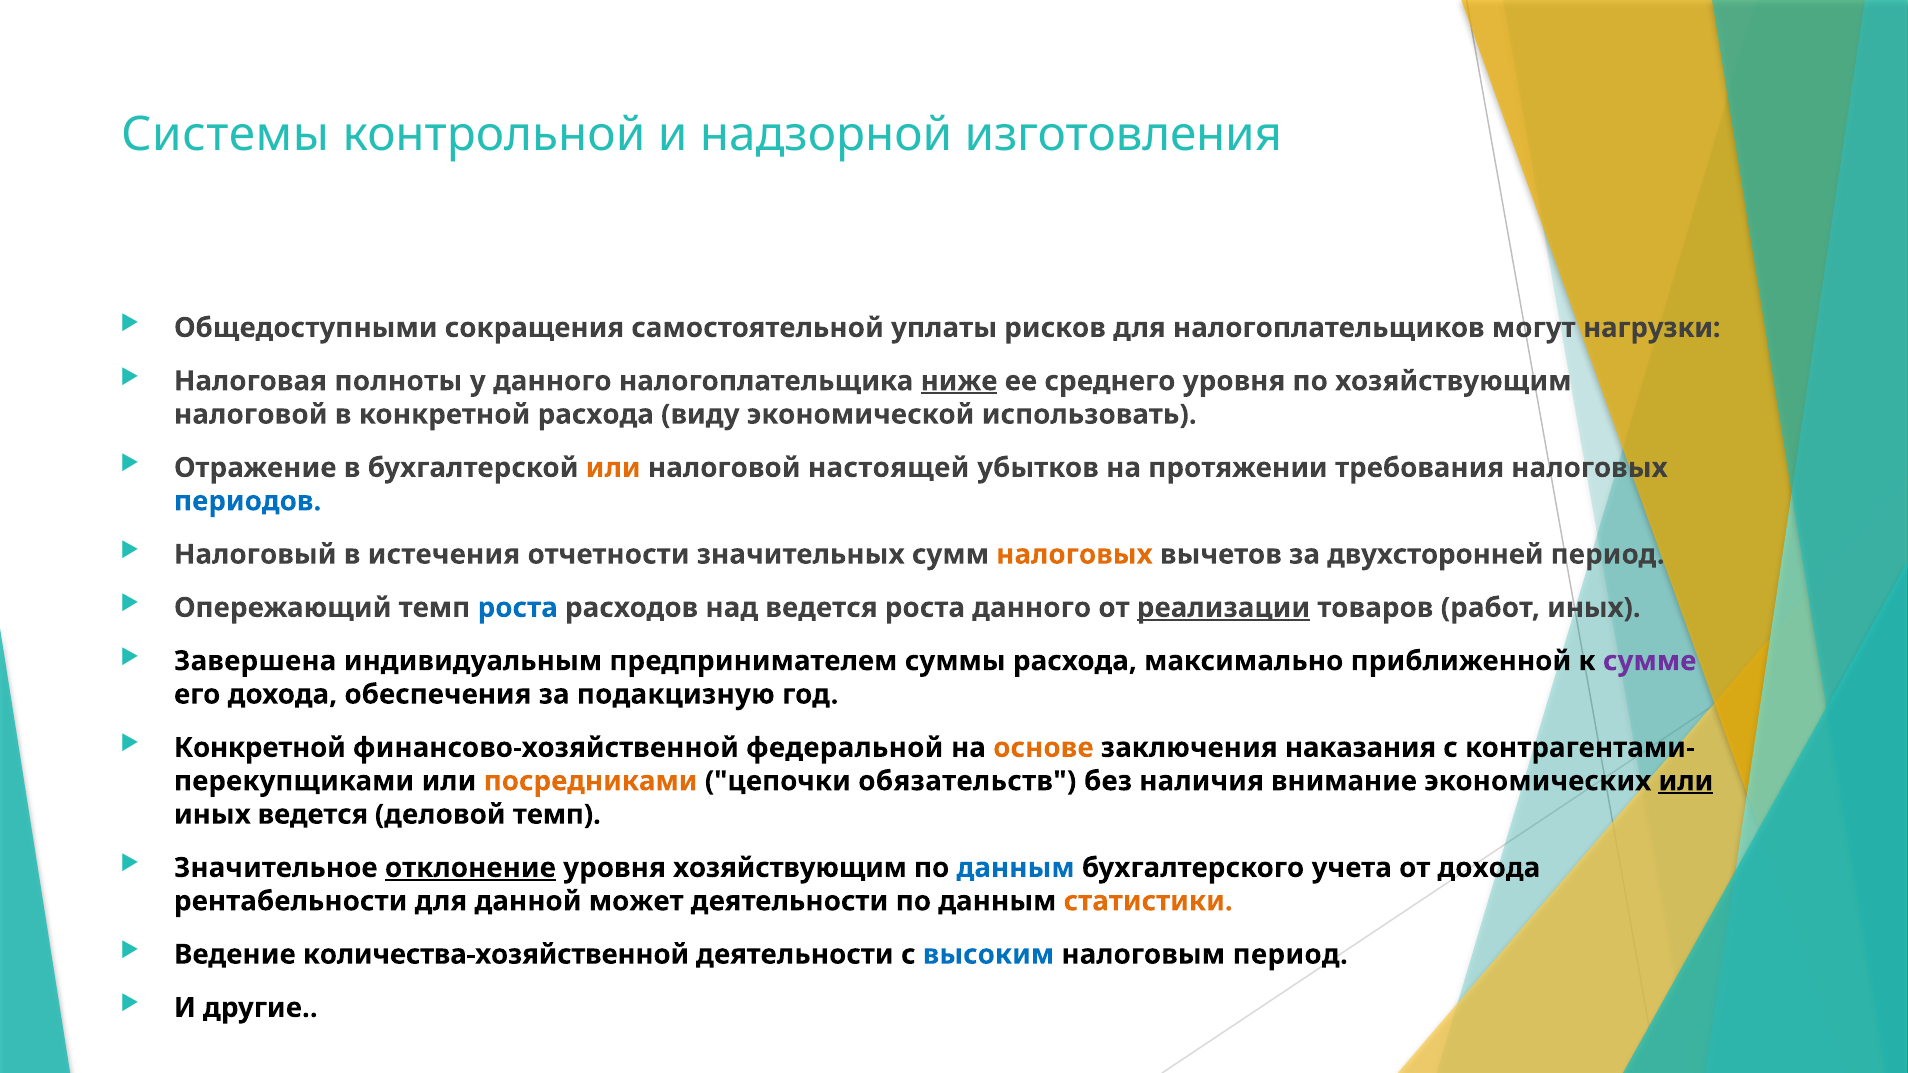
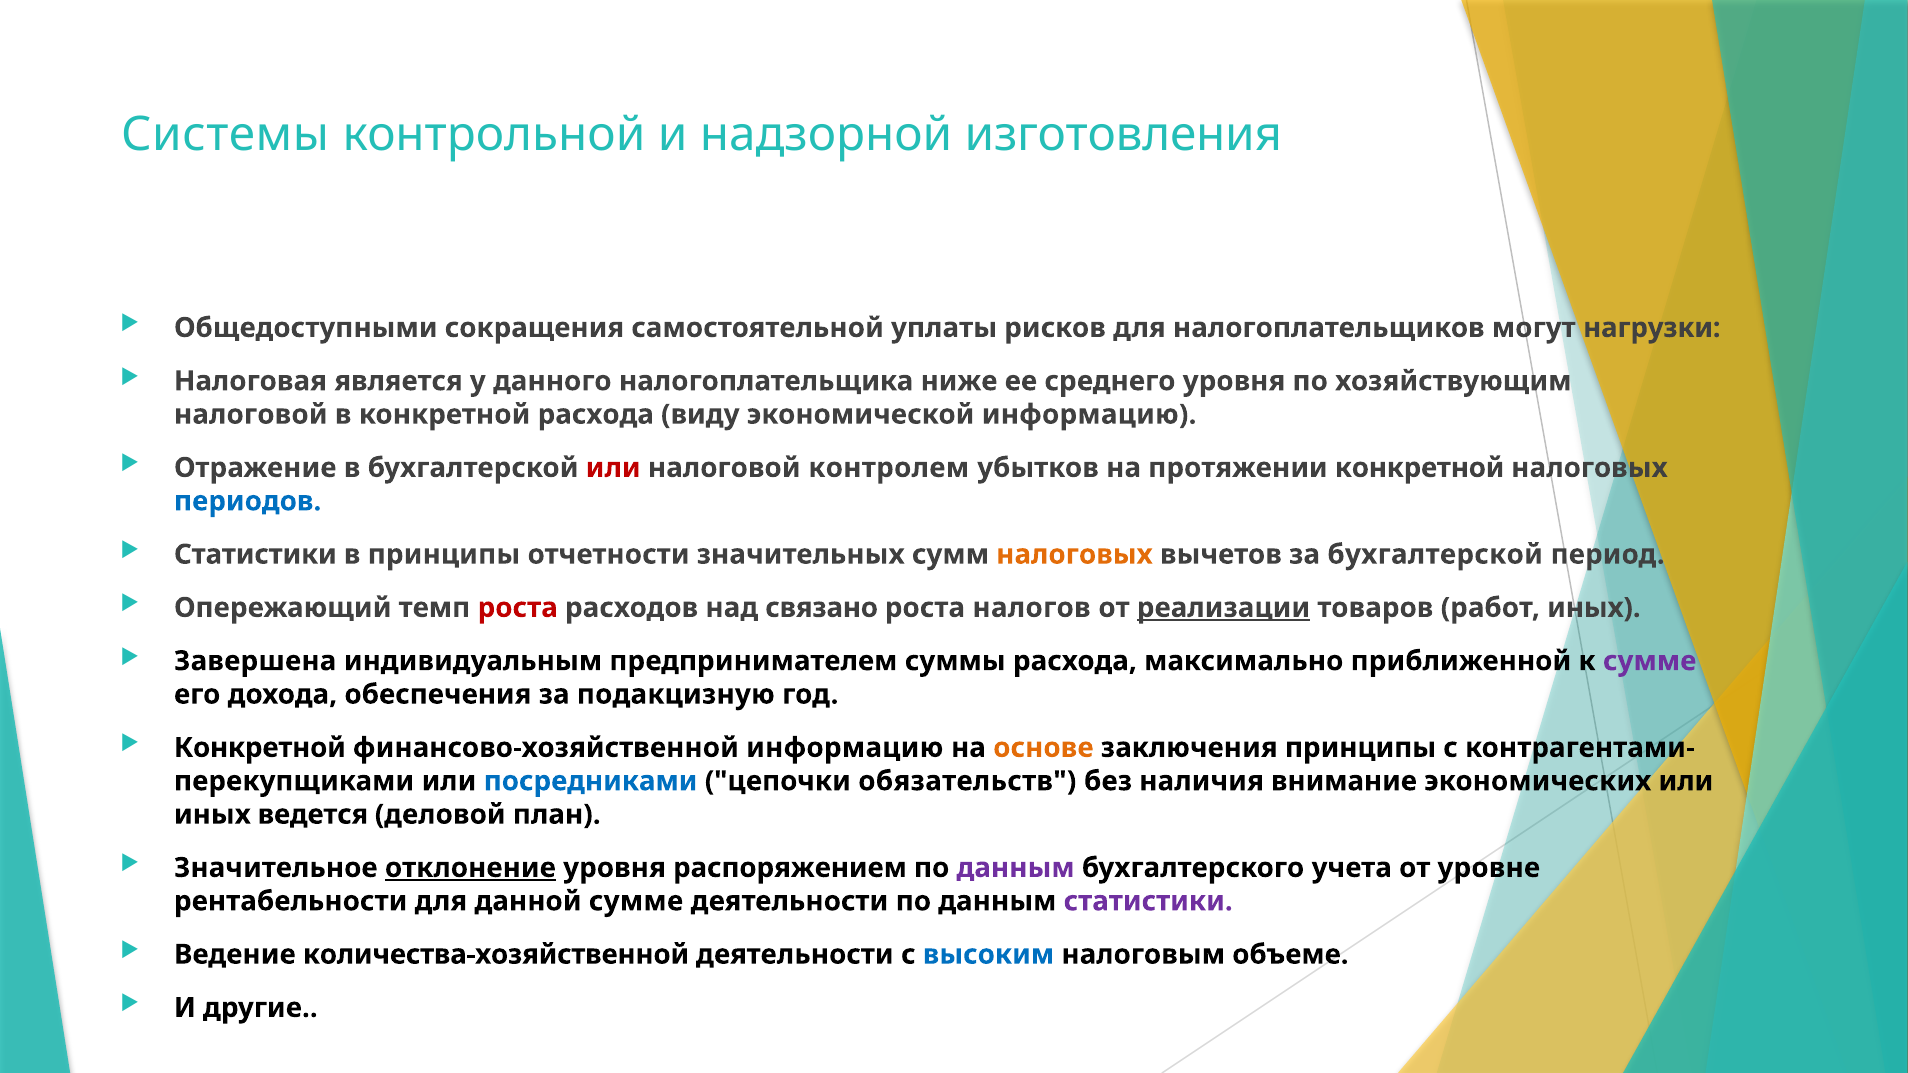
полноты: полноты -> является
ниже underline: present -> none
экономической использовать: использовать -> информацию
или at (613, 468) colour: orange -> red
настоящей: настоящей -> контролем
протяжении требования: требования -> конкретной
Налоговый at (255, 555): Налоговый -> Статистики
в истечения: истечения -> принципы
за двухсторонней: двухсторонней -> бухгалтерской
роста at (518, 608) colour: blue -> red
над ведется: ведется -> связано
роста данного: данного -> налогов
финансово-хозяйственной федеральной: федеральной -> информацию
заключения наказания: наказания -> принципы
посредниками colour: orange -> blue
или at (1686, 781) underline: present -> none
деловой темп: темп -> план
уровня хозяйствующим: хозяйствующим -> распоряжением
данным at (1016, 868) colour: blue -> purple
от дохода: дохода -> уровне
данной может: может -> сумме
статистики at (1148, 901) colour: orange -> purple
налоговым период: период -> объеме
